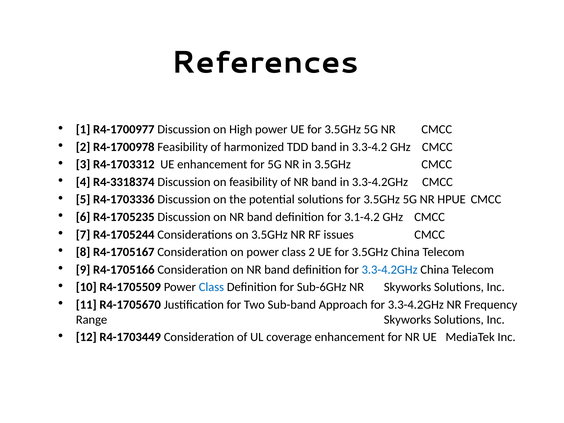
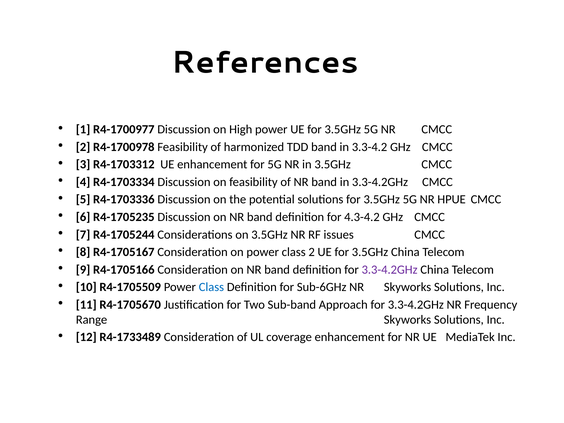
R4-3318374: R4-3318374 -> R4-1703334
3.1-4.2: 3.1-4.2 -> 4.3-4.2
3.3-4.2GHz at (390, 270) colour: blue -> purple
R4-1703449: R4-1703449 -> R4-1733489
